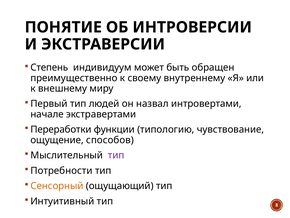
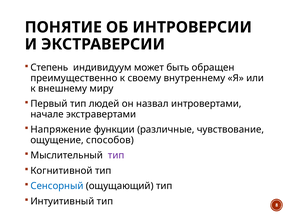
Переработки: Переработки -> Напряжение
типологию: типологию -> различные
Потребности: Потребности -> Когнитивной
Сенсорный colour: orange -> blue
